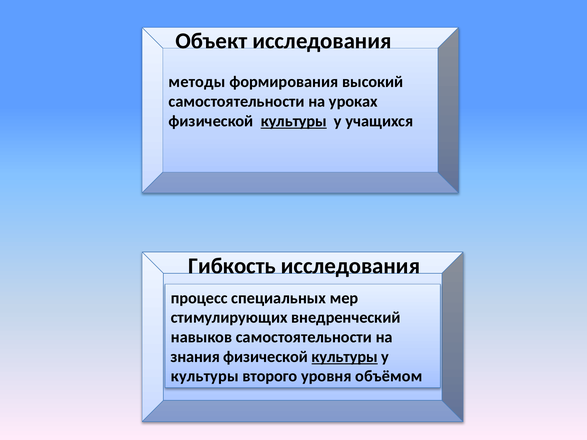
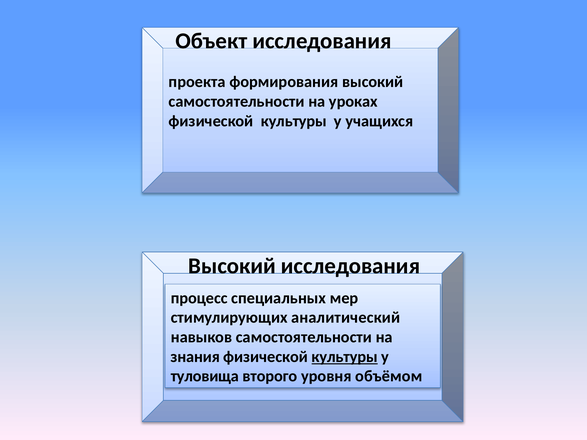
методы: методы -> проекта
культуры at (294, 121) underline: present -> none
Гибкость at (232, 266): Гибкость -> Высокий
внедренческий: внедренческий -> аналитический
культуры at (205, 376): культуры -> туловища
